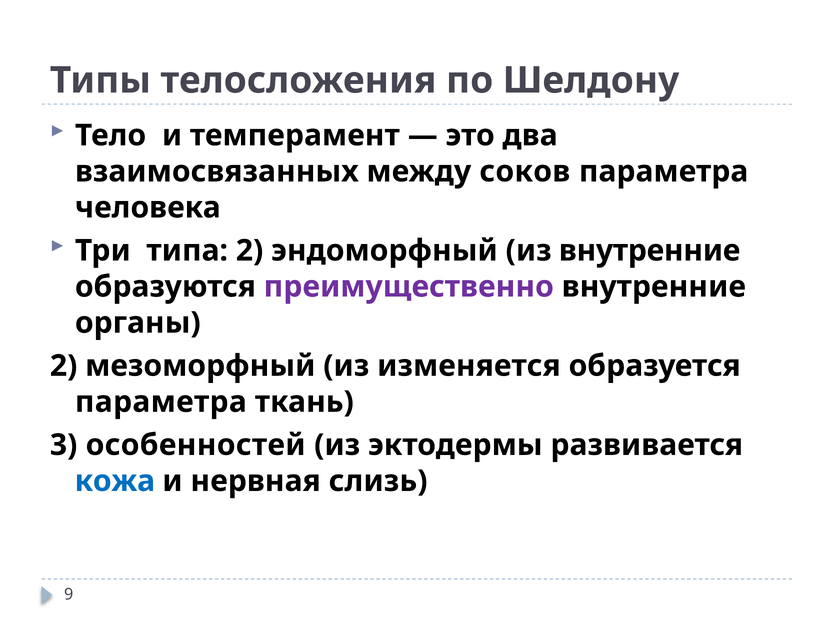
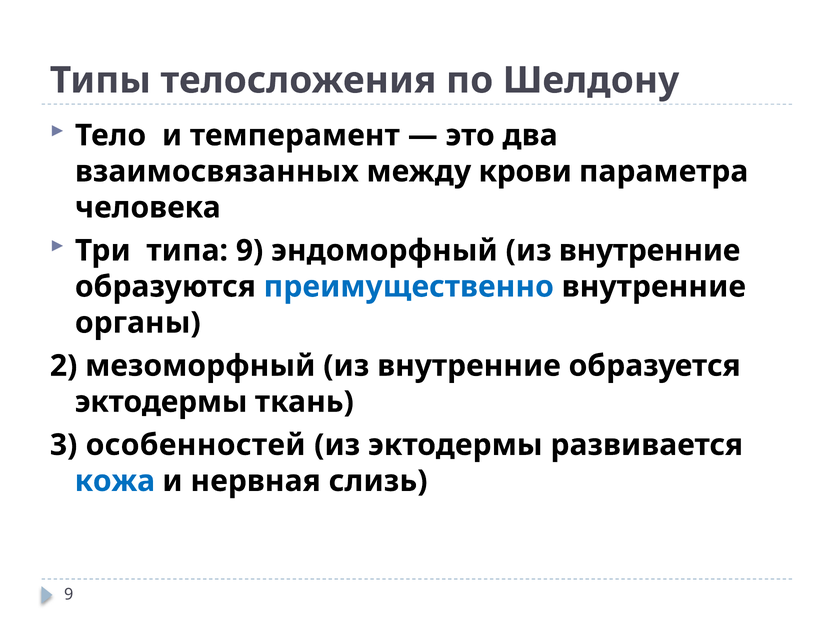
соков: соков -> крови
типа 2: 2 -> 9
преимущественно colour: purple -> blue
мезоморфный из изменяется: изменяется -> внутренние
параметра at (161, 402): параметра -> эктодермы
